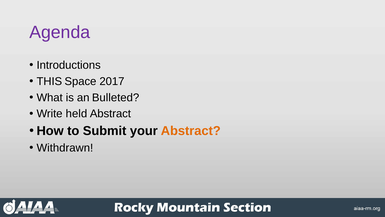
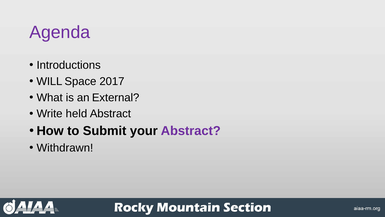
THIS: THIS -> WILL
Bulleted: Bulleted -> External
Abstract at (191, 131) colour: orange -> purple
